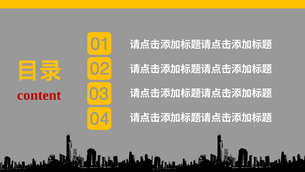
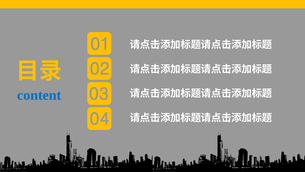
content colour: red -> blue
